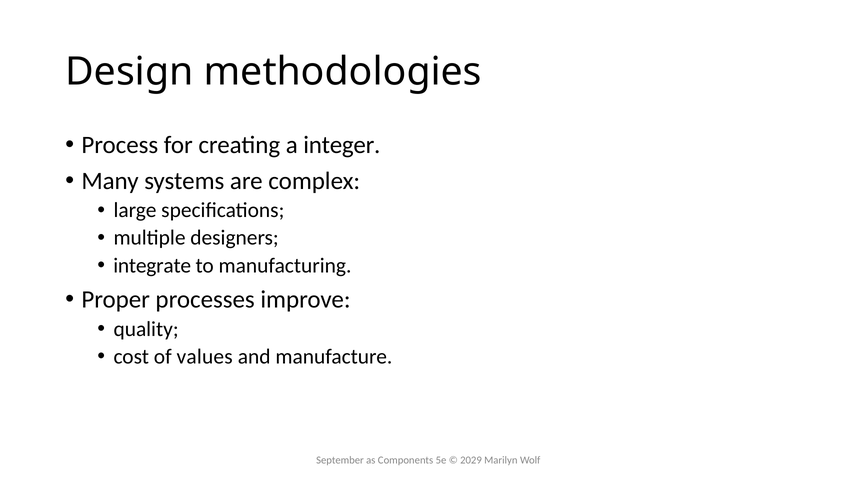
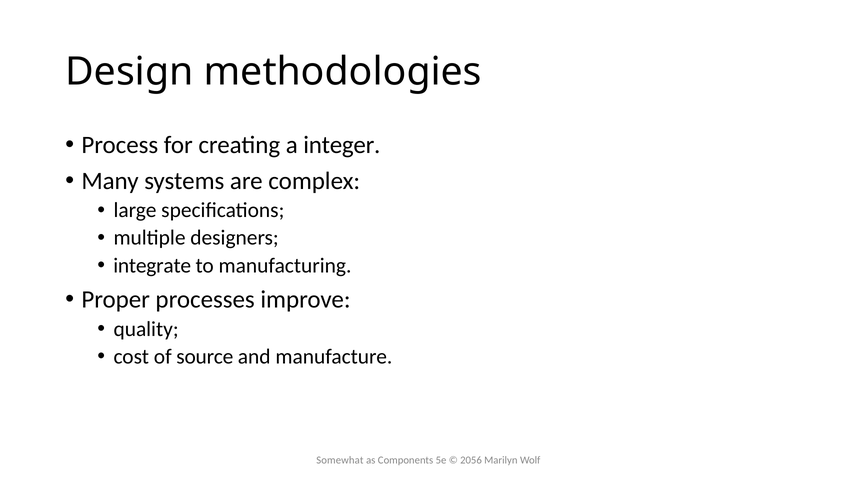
values: values -> source
September: September -> Somewhat
2029: 2029 -> 2056
